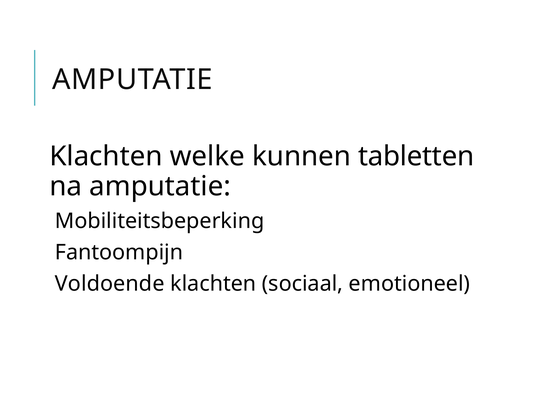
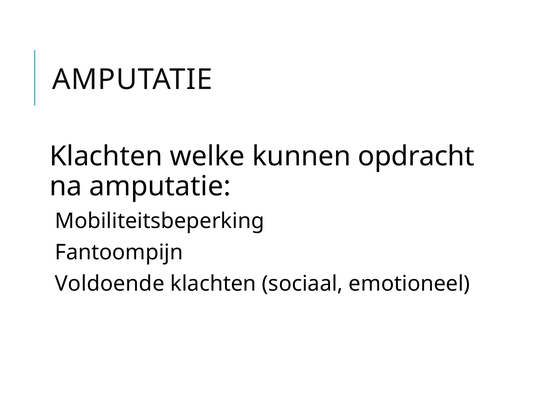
tabletten: tabletten -> opdracht
